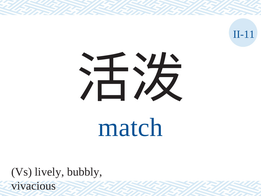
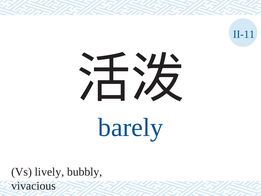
match: match -> barely
